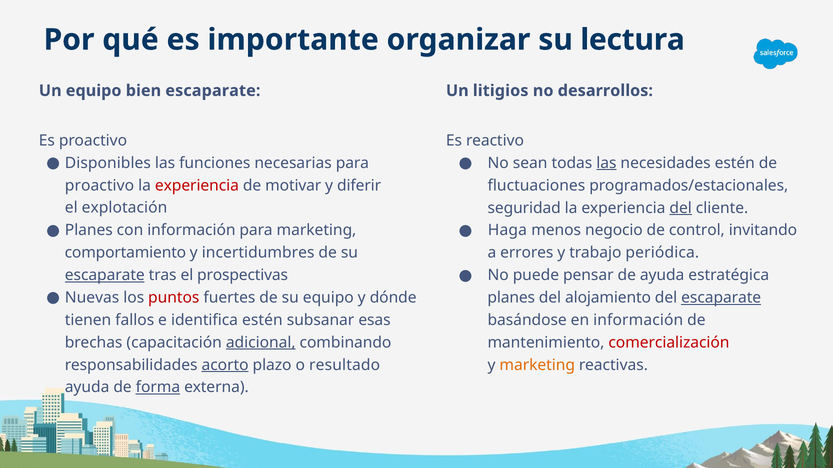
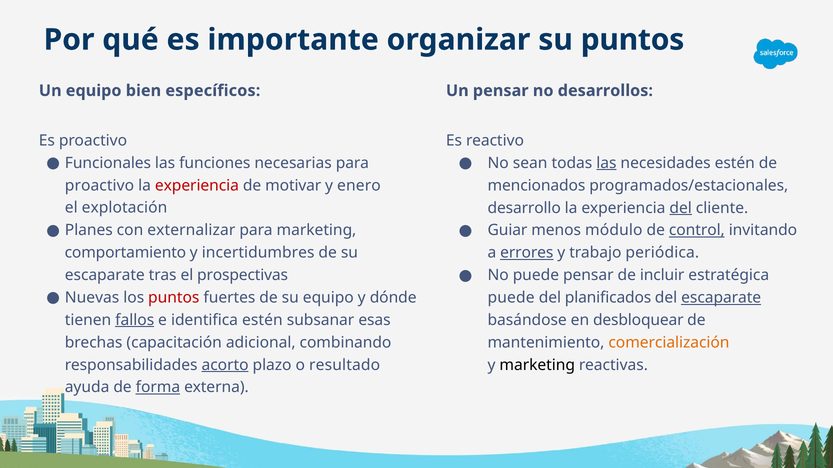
su lectura: lectura -> puntos
bien escaparate: escaparate -> específicos
Un litigios: litigios -> pensar
Disponibles: Disponibles -> Funcionales
diferir: diferir -> enero
fluctuaciones: fluctuaciones -> mencionados
seguridad: seguridad -> desarrollo
con información: información -> externalizar
Haga: Haga -> Guiar
negocio: negocio -> módulo
control underline: none -> present
errores underline: none -> present
de ayuda: ayuda -> incluir
escaparate at (105, 275) underline: present -> none
planes at (511, 298): planes -> puede
alojamiento: alojamiento -> planificados
fallos underline: none -> present
en información: información -> desbloquear
adicional underline: present -> none
comercialización colour: red -> orange
marketing at (537, 365) colour: orange -> black
